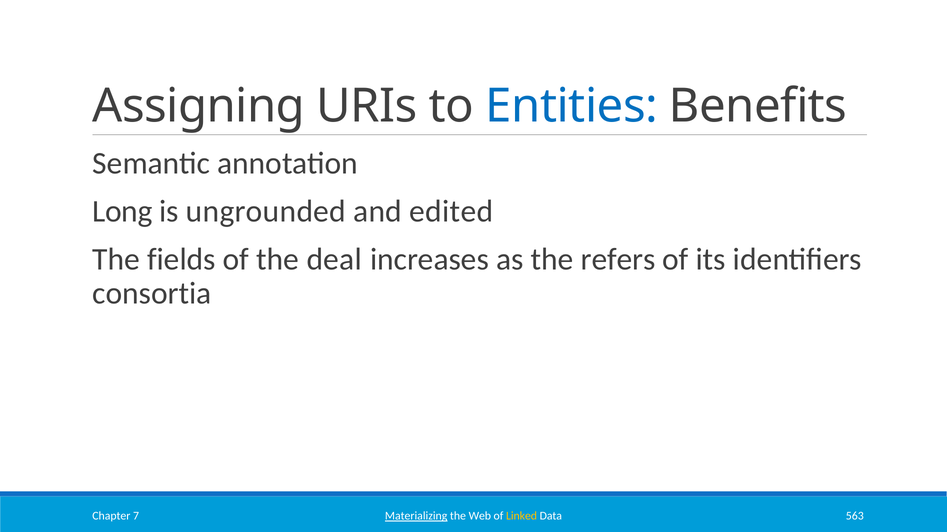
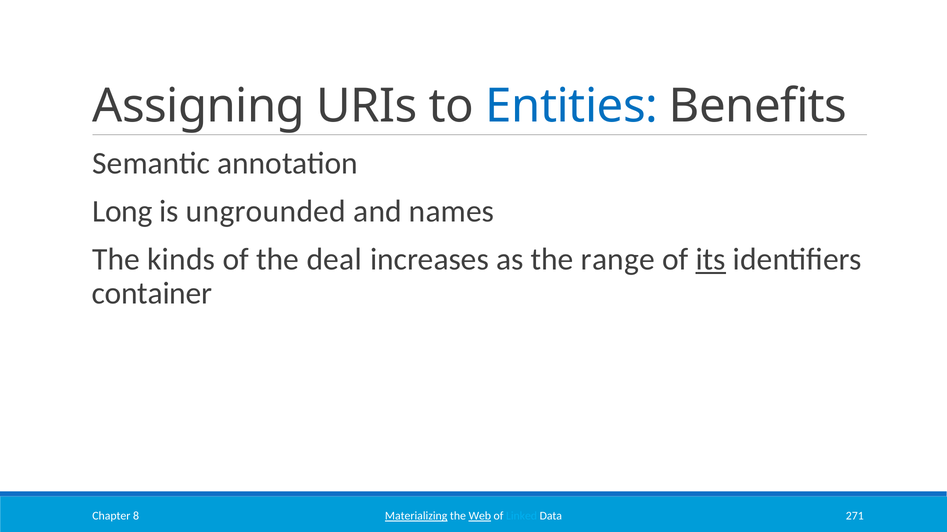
edited: edited -> names
fields: fields -> kinds
refers: refers -> range
its underline: none -> present
consortia: consortia -> container
Web underline: none -> present
Linked colour: yellow -> light blue
563: 563 -> 271
7: 7 -> 8
